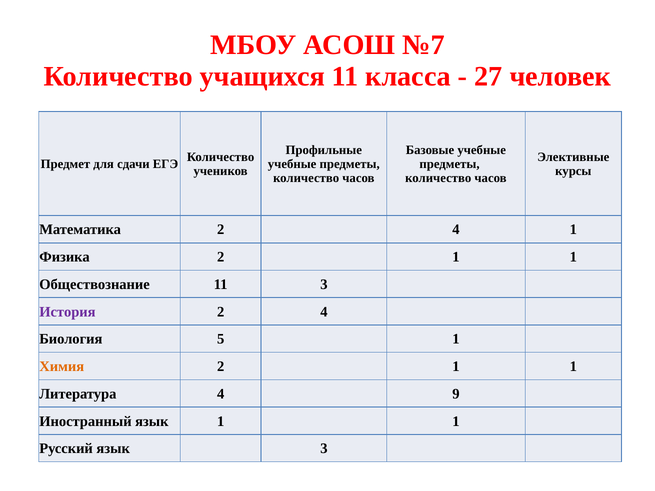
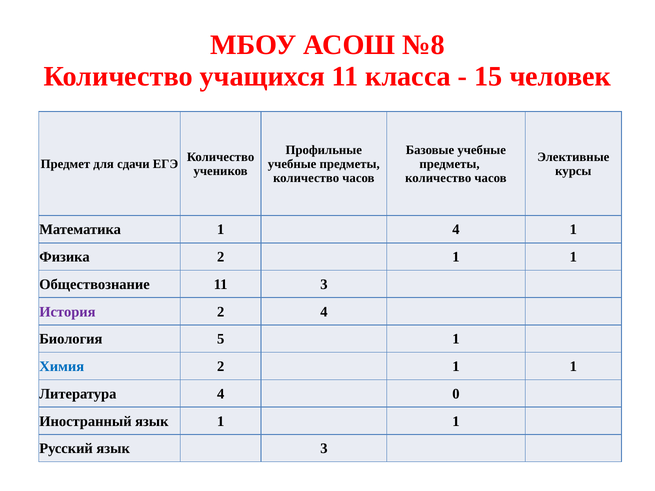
№7: №7 -> №8
27: 27 -> 15
Математика 2: 2 -> 1
Химия colour: orange -> blue
9: 9 -> 0
